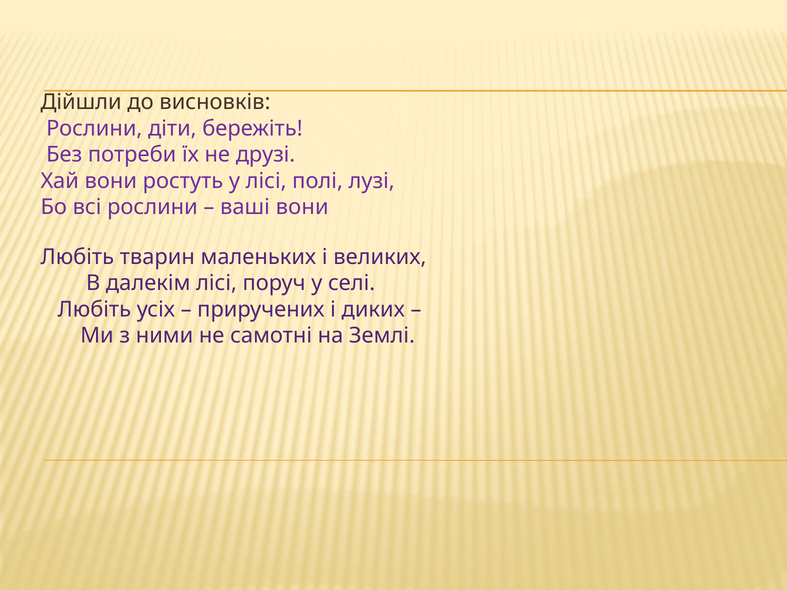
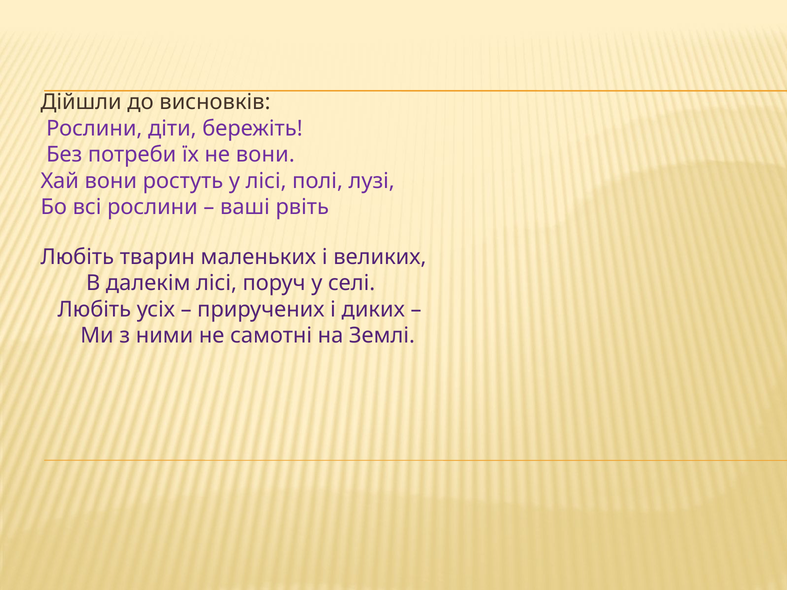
не друзі: друзі -> вони
ваші вони: вони -> рвіть
